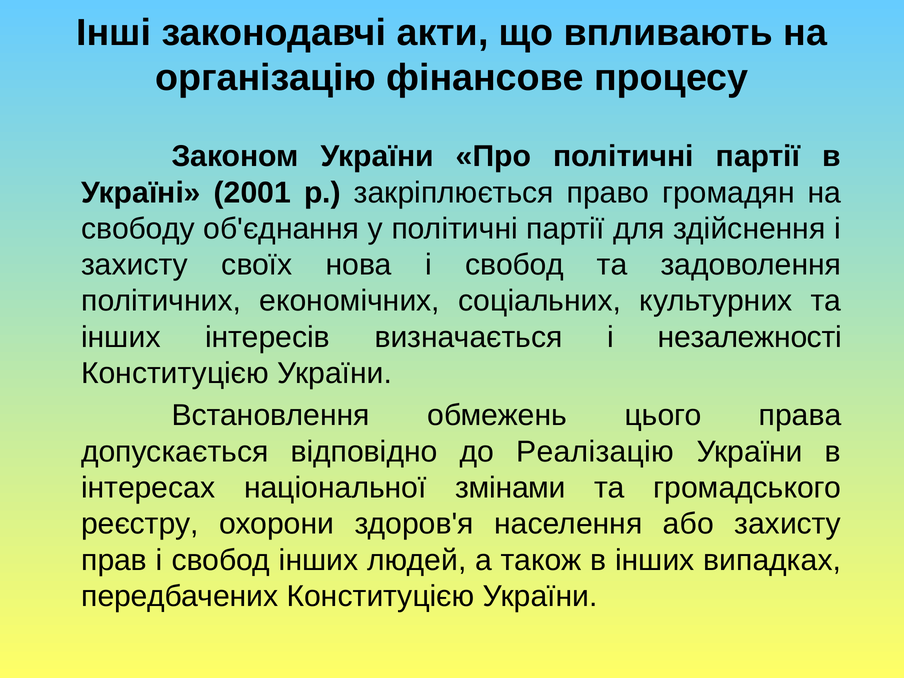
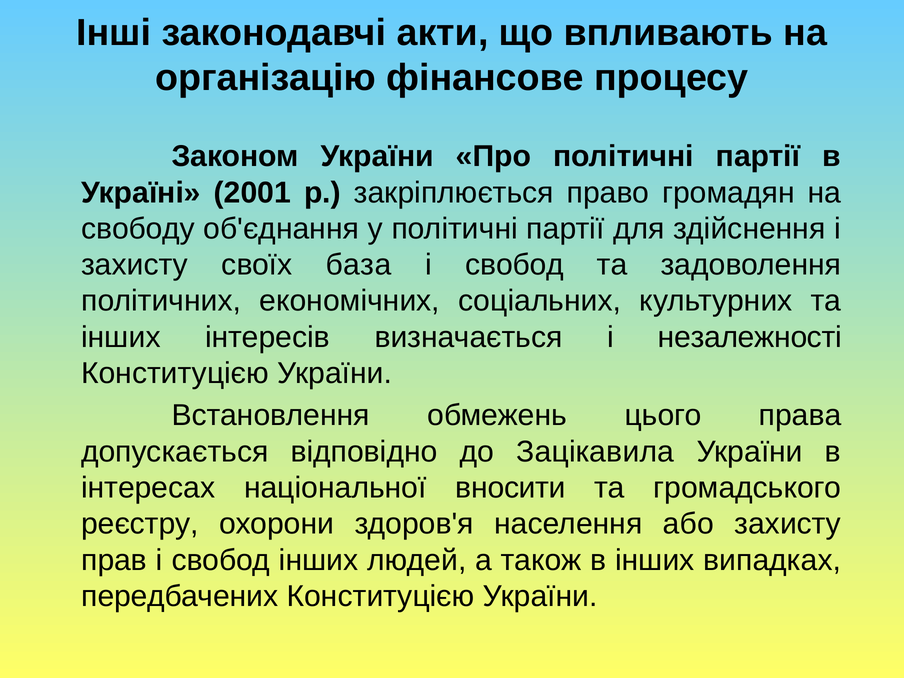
нова: нова -> база
Реалізацію: Реалізацію -> Зацікавила
змінами: змінами -> вносити
